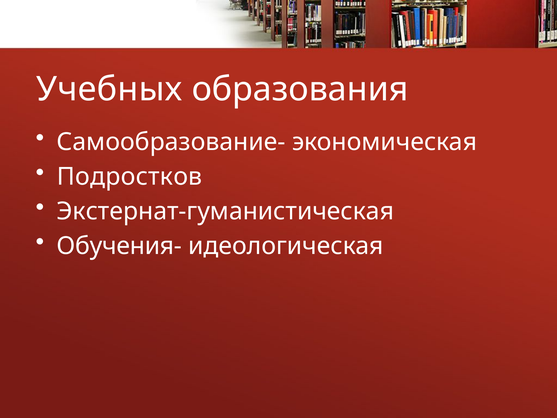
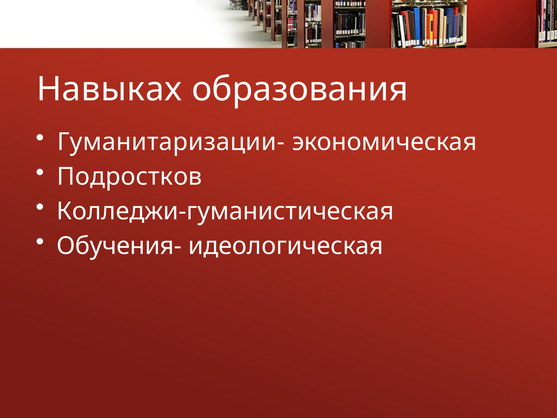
Учебных: Учебных -> Навыках
Самообразование-: Самообразование- -> Гуманитаризации-
Экстернат-гуманистическая: Экстернат-гуманистическая -> Колледжи-гуманистическая
